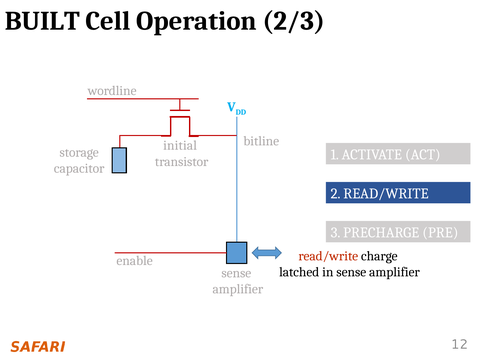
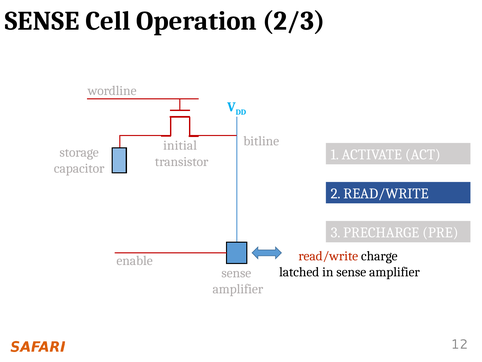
BUILT at (42, 21): BUILT -> SENSE
